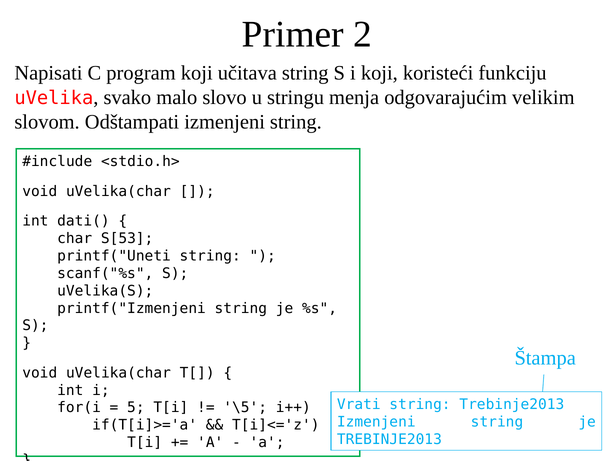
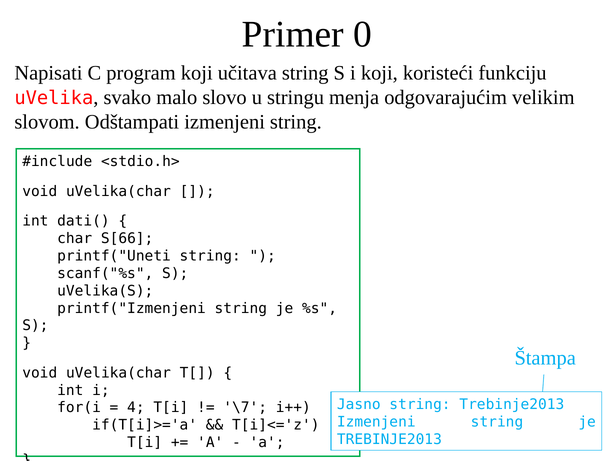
2: 2 -> 0
S[53: S[53 -> S[66
Vrati: Vrati -> Jasno
5: 5 -> 4
\5: \5 -> \7
